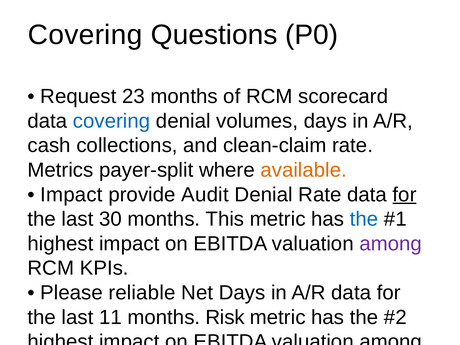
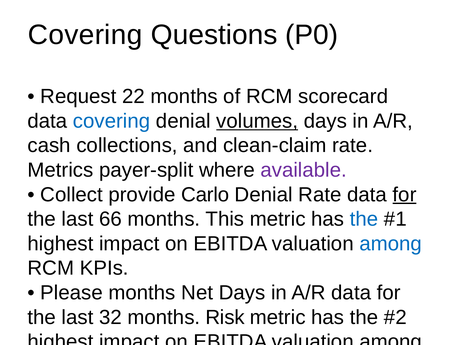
23: 23 -> 22
volumes underline: none -> present
available colour: orange -> purple
Impact at (71, 195): Impact -> Collect
Audit: Audit -> Carlo
30: 30 -> 66
among at (391, 244) colour: purple -> blue
Please reliable: reliable -> months
11: 11 -> 32
